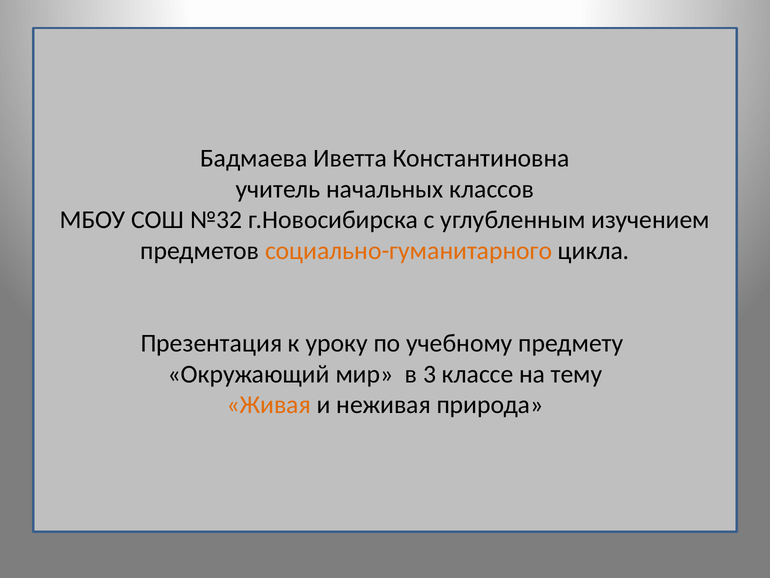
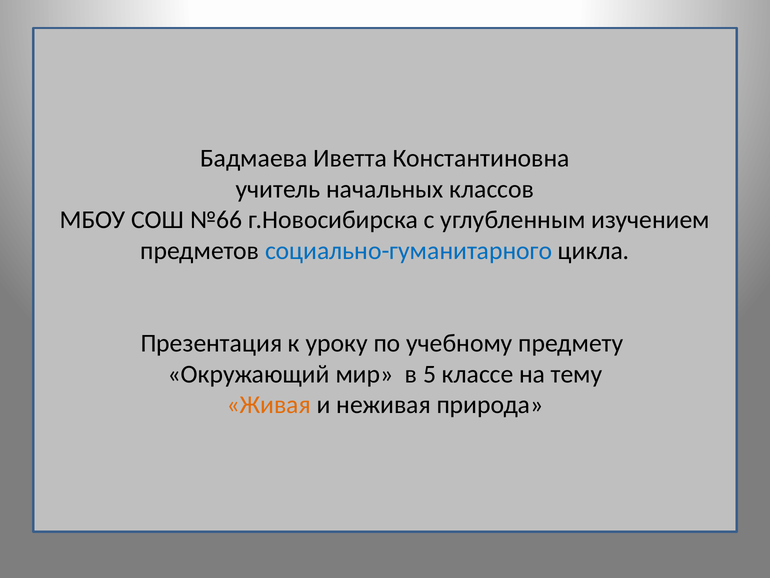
№32: №32 -> №66
социально-гуманитарного colour: orange -> blue
3: 3 -> 5
